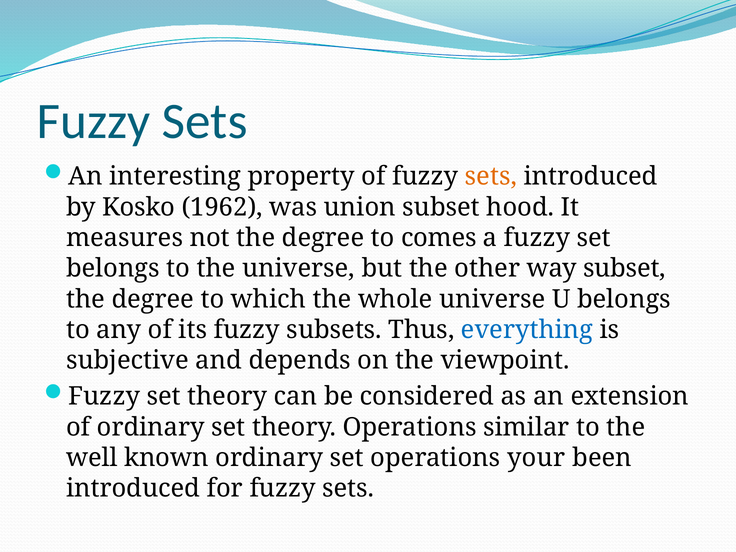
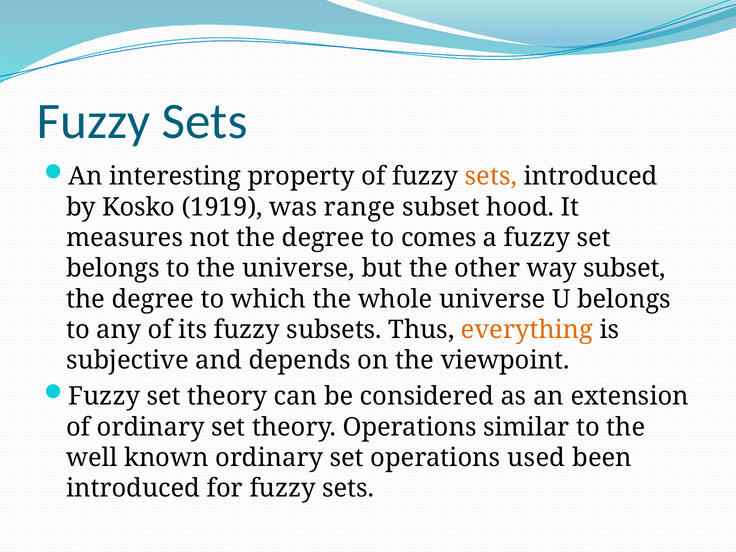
1962: 1962 -> 1919
union: union -> range
everything colour: blue -> orange
your: your -> used
